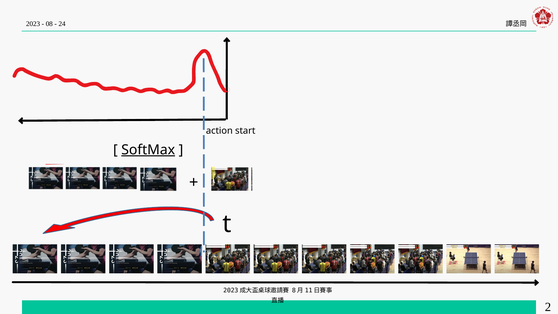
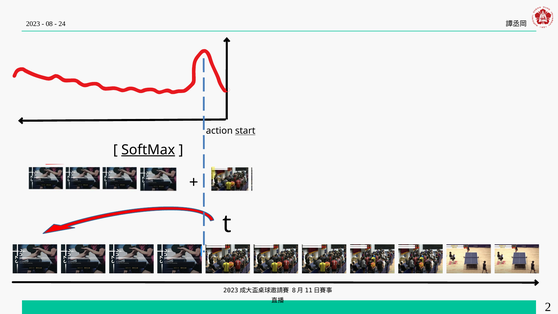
start underline: none -> present
